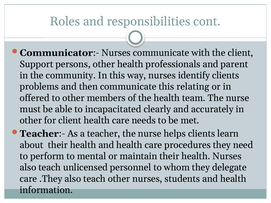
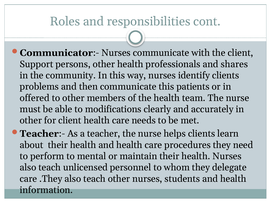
parent: parent -> shares
relating: relating -> patients
incapacitated: incapacitated -> modifications
